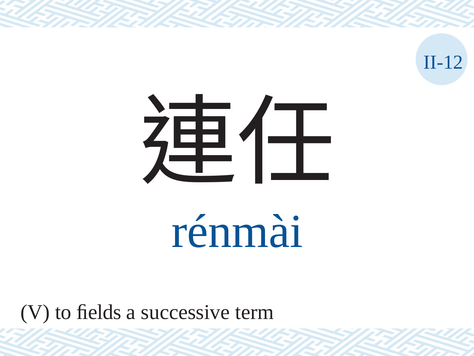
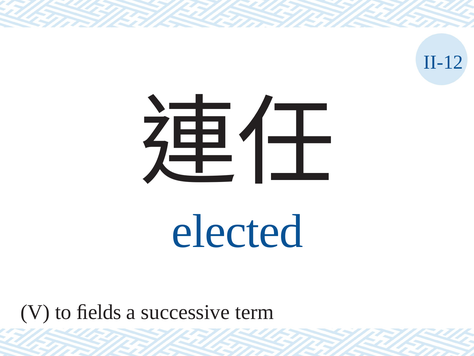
rénmài: rénmài -> elected
